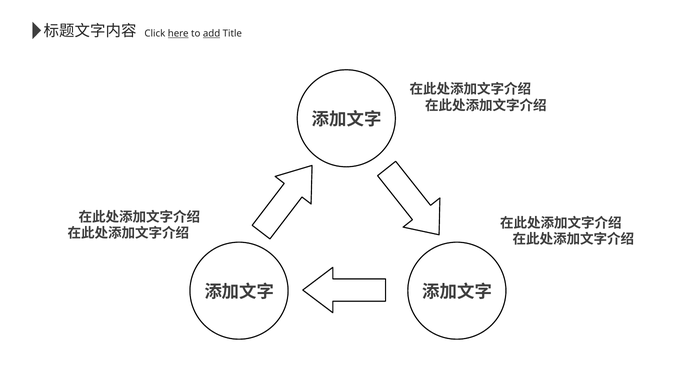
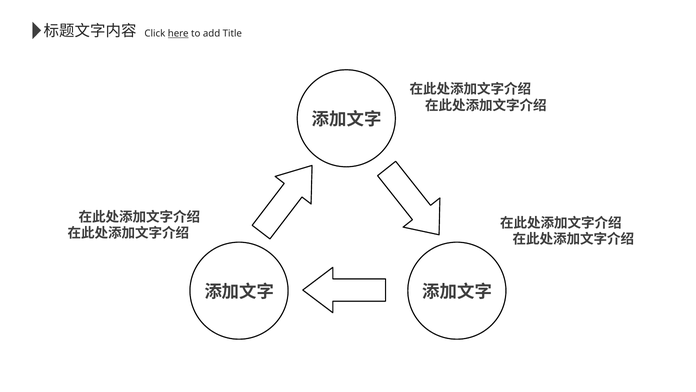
add underline: present -> none
